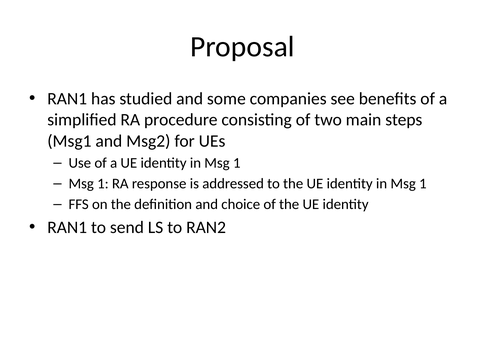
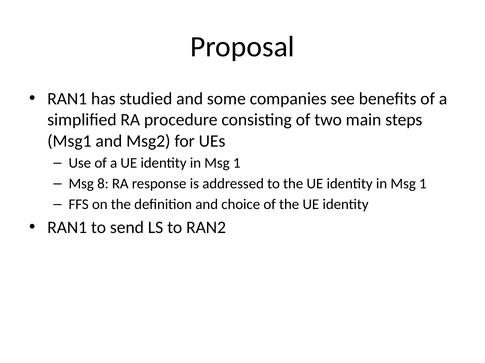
1 at (103, 184): 1 -> 8
